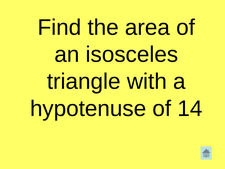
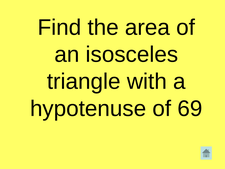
14: 14 -> 69
